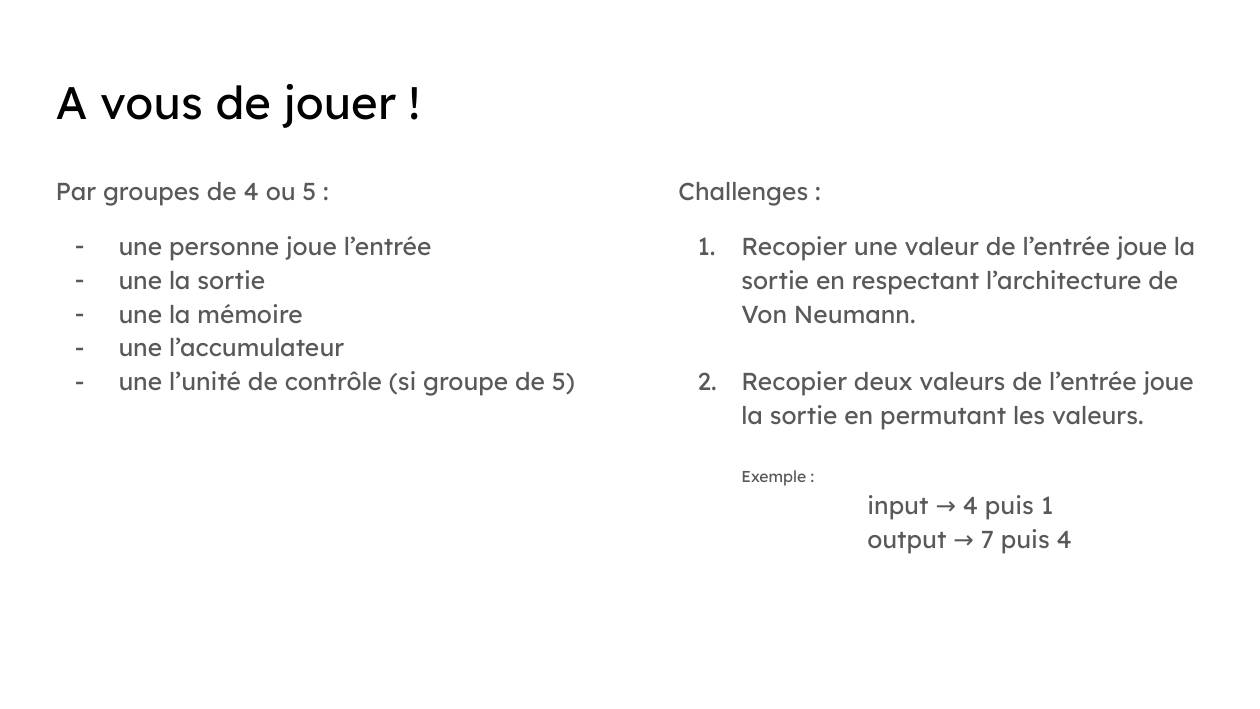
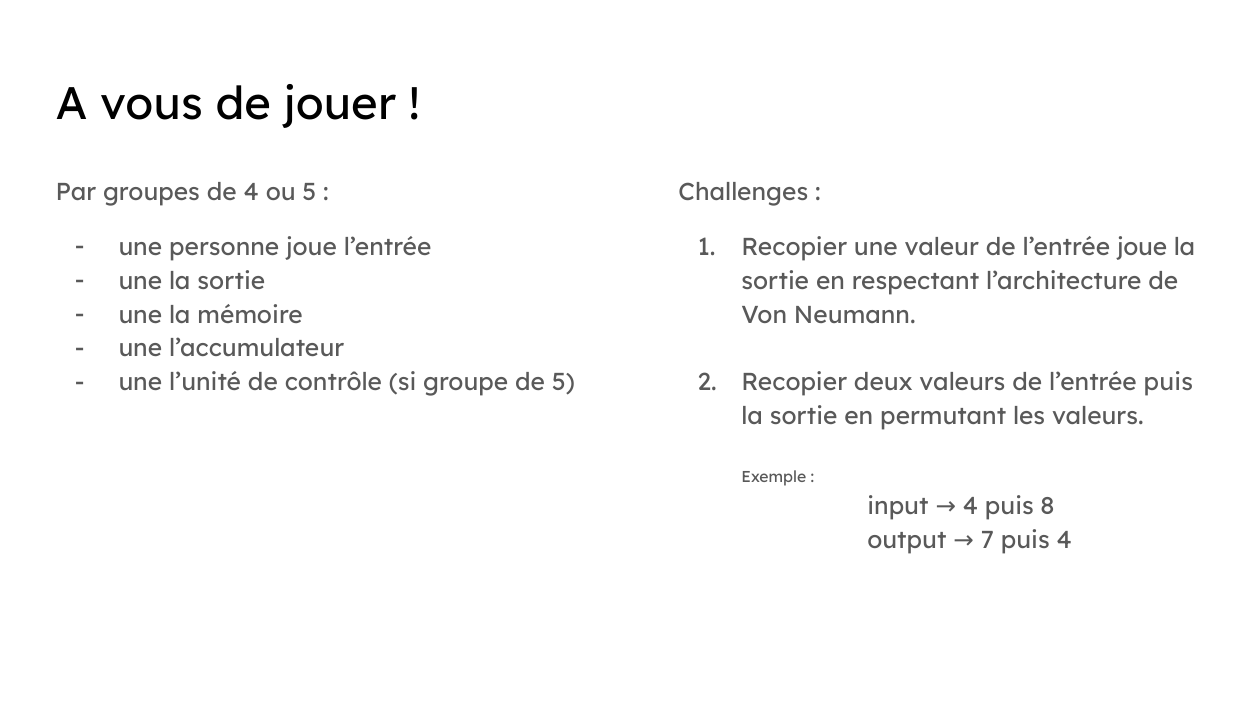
valeurs de l’entrée joue: joue -> puis
puis 1: 1 -> 8
